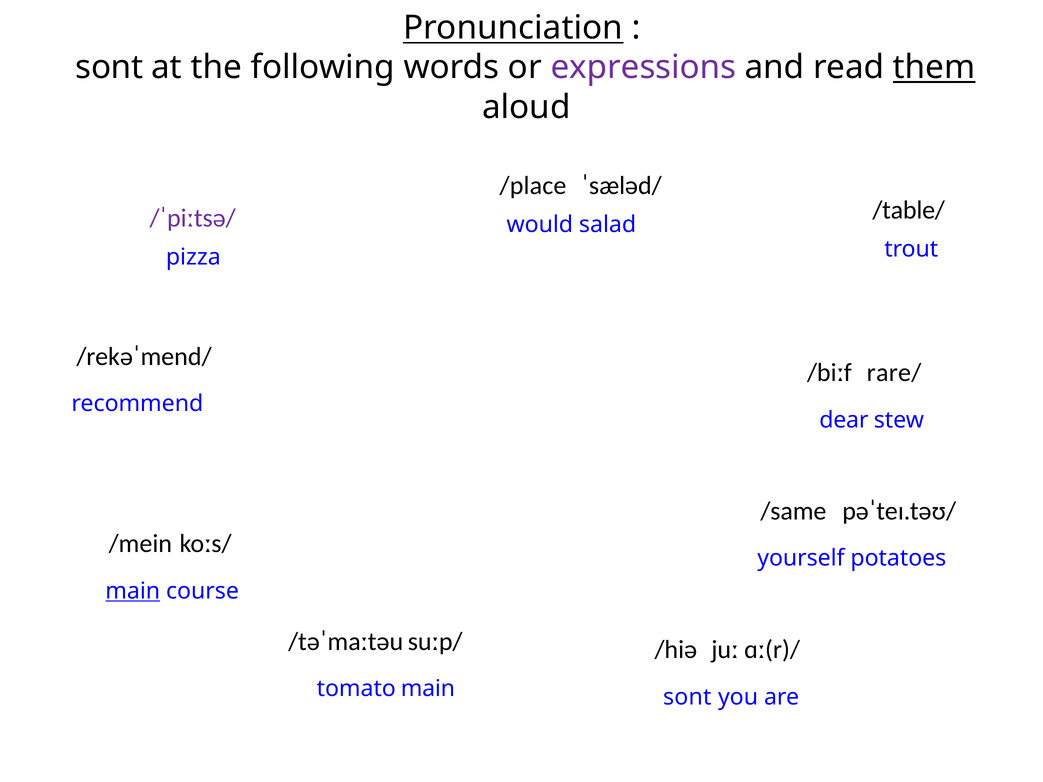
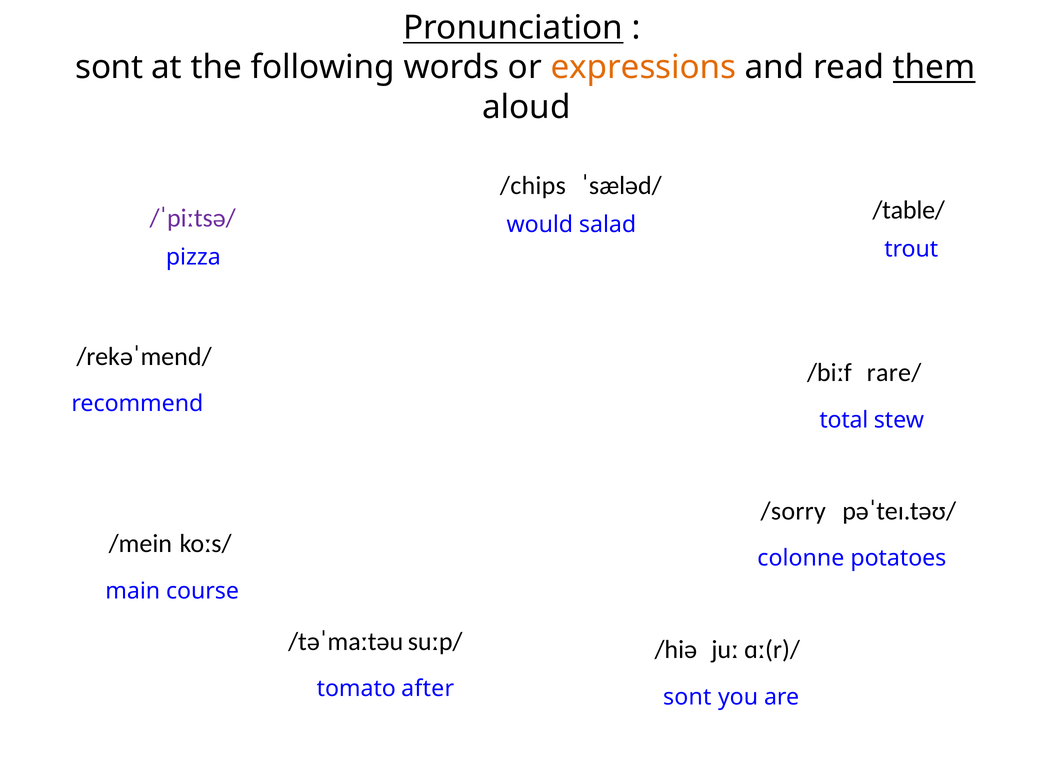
expressions colour: purple -> orange
/place: /place -> /chips
dear: dear -> total
/same: /same -> /sorry
yourself: yourself -> colonne
main at (133, 591) underline: present -> none
tomato main: main -> after
